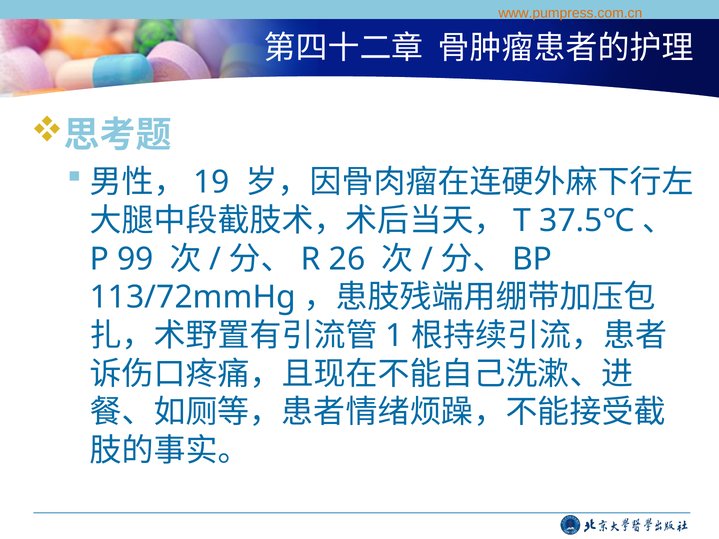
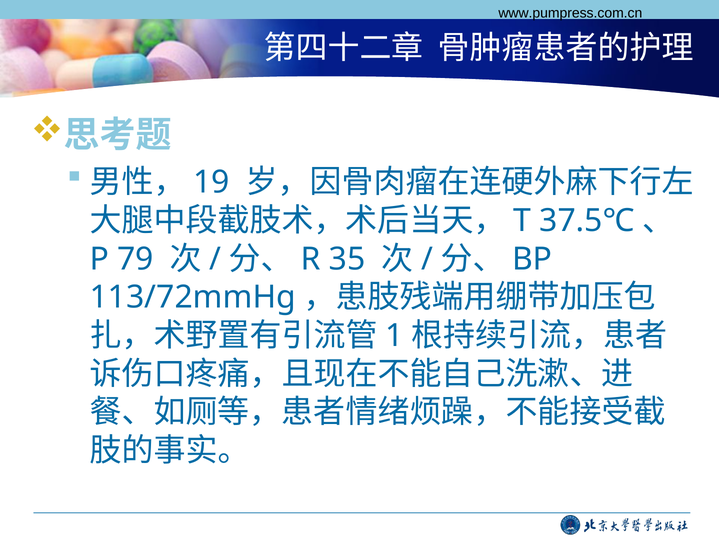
www.pumpress.com.cn colour: orange -> black
99: 99 -> 79
26: 26 -> 35
